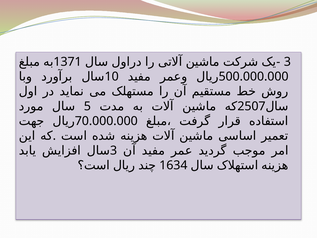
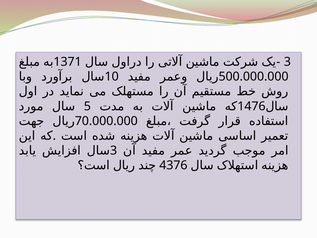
2507: 2507 -> 1476
1634: 1634 -> 4376
